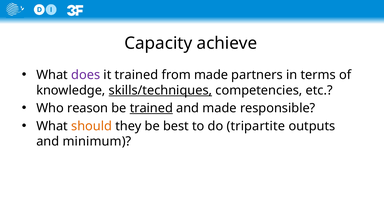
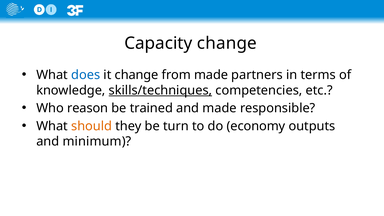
Capacity achieve: achieve -> change
does colour: purple -> blue
it trained: trained -> change
trained at (151, 108) underline: present -> none
best: best -> turn
tripartite: tripartite -> economy
